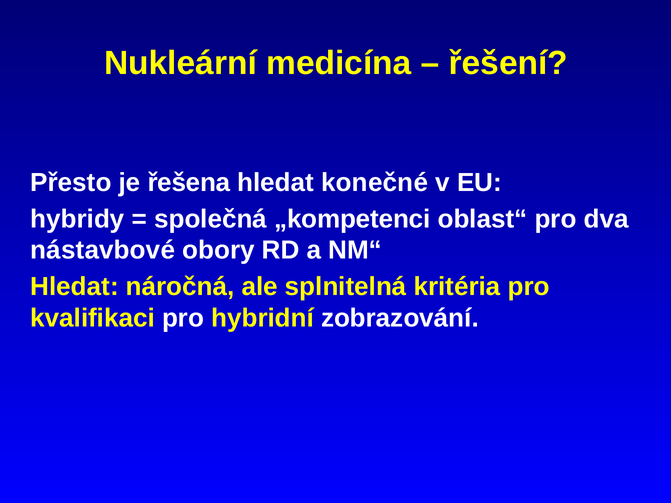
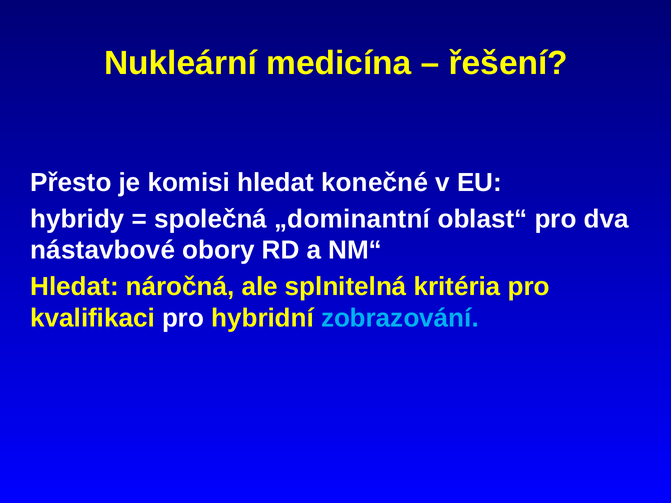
řešena: řešena -> komisi
„kompetenci: „kompetenci -> „dominantní
zobrazování colour: white -> light blue
